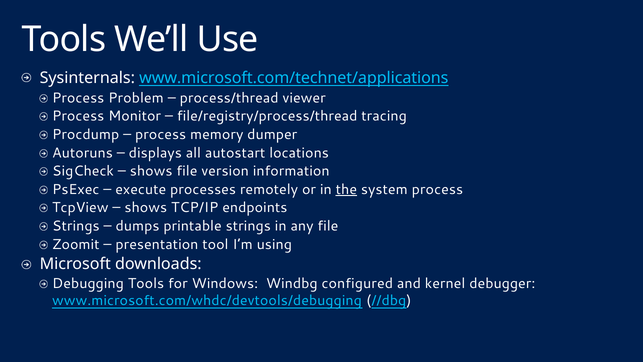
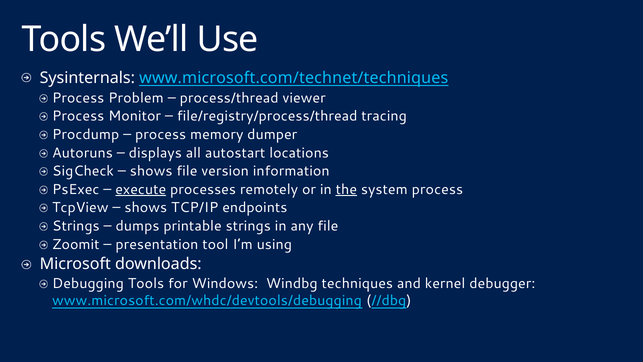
www.microsoft.com/technet/applications: www.microsoft.com/technet/applications -> www.microsoft.com/technet/techniques
execute underline: none -> present
configured: configured -> techniques
